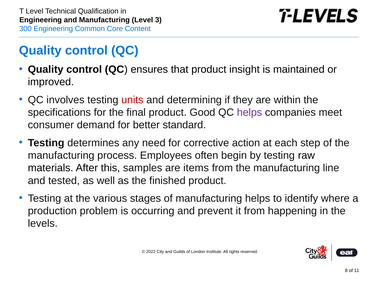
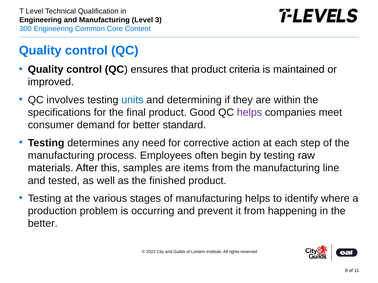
insight: insight -> criteria
units colour: red -> blue
levels at (43, 224): levels -> better
